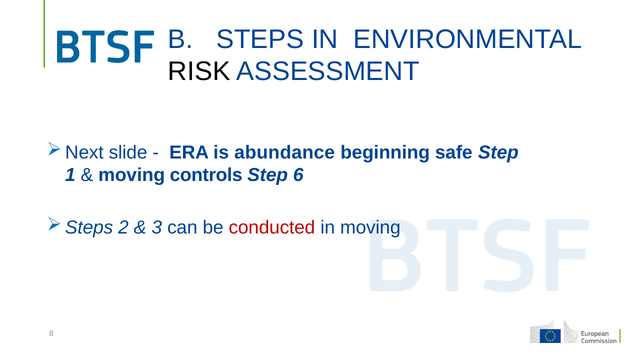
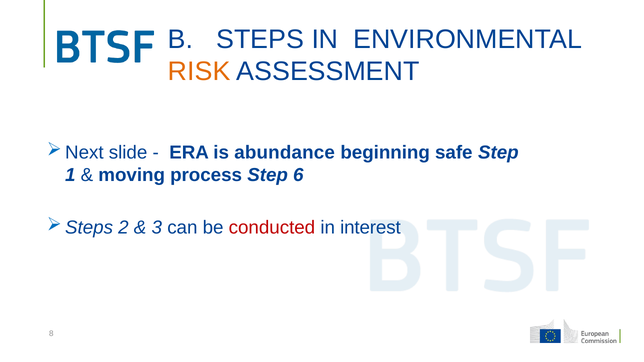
RISK colour: black -> orange
controls: controls -> process
in moving: moving -> interest
